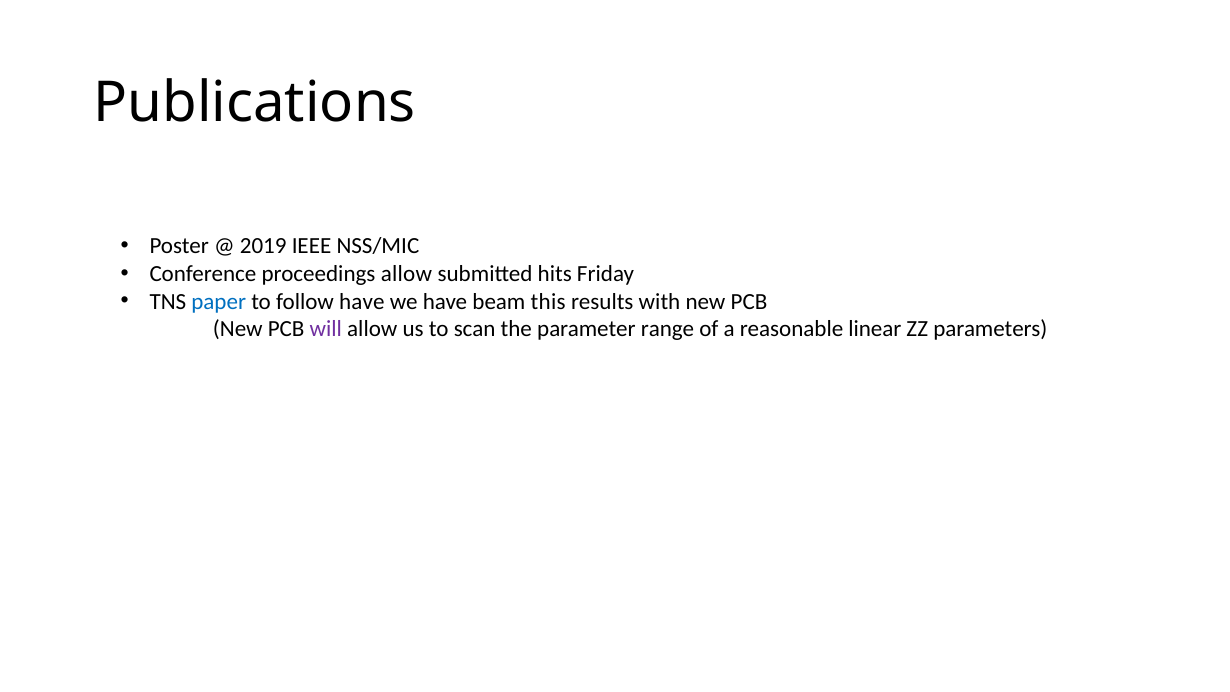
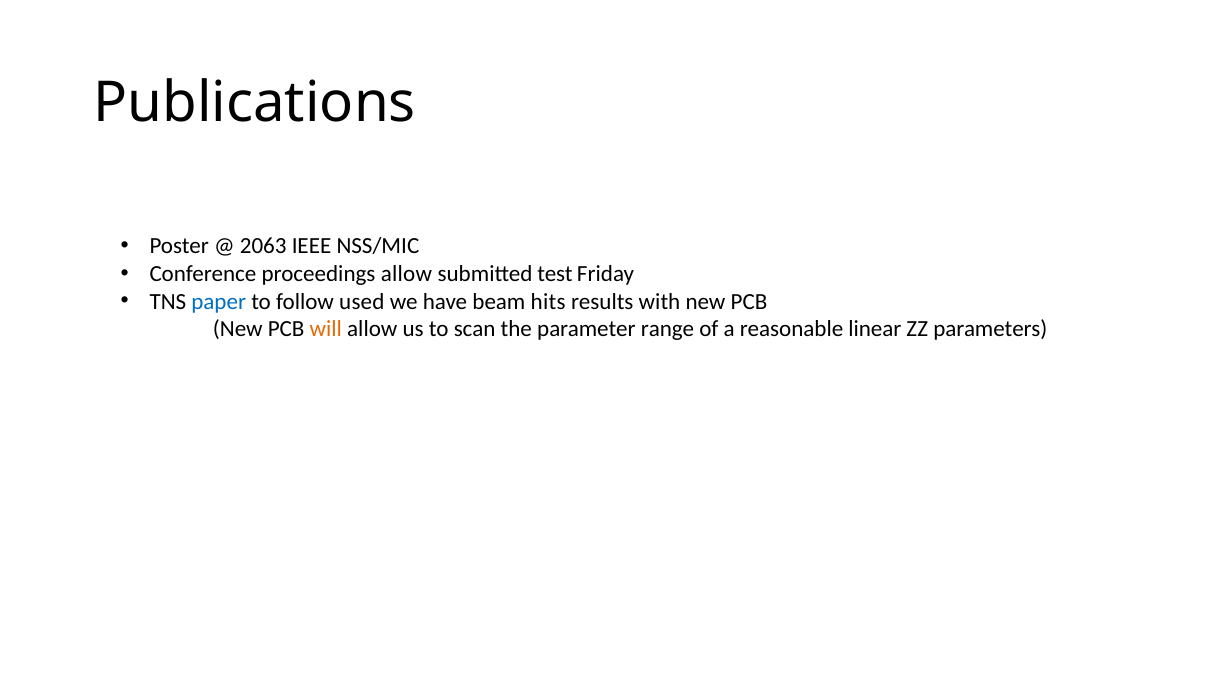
2019: 2019 -> 2063
hits: hits -> test
follow have: have -> used
this: this -> hits
will colour: purple -> orange
